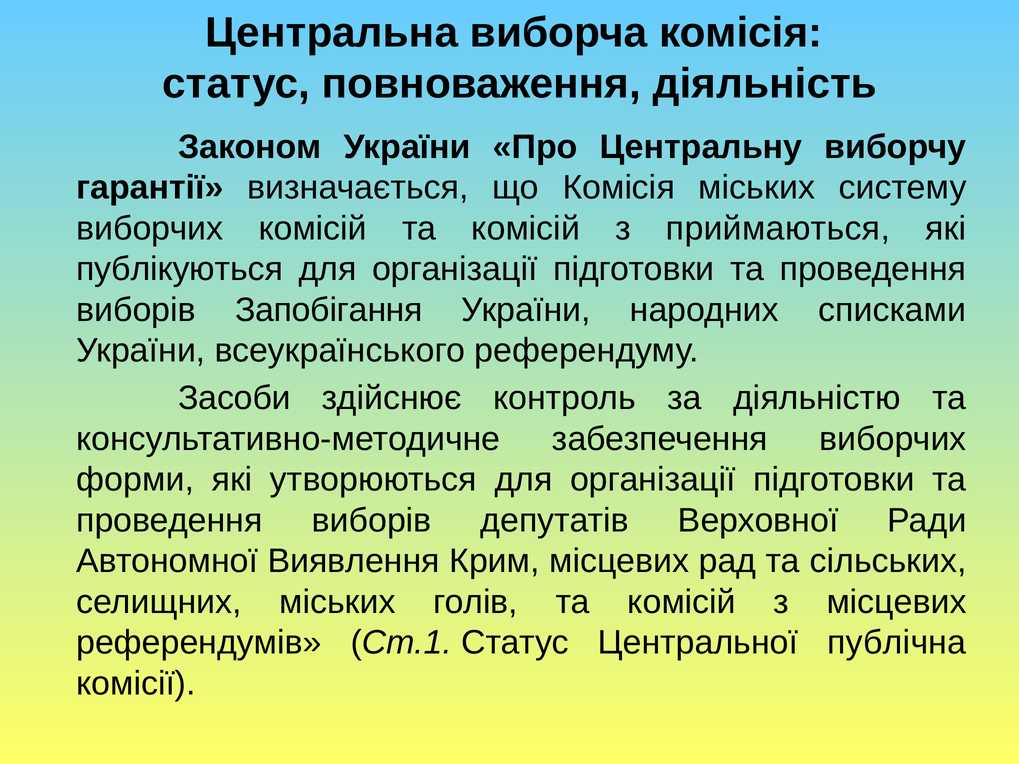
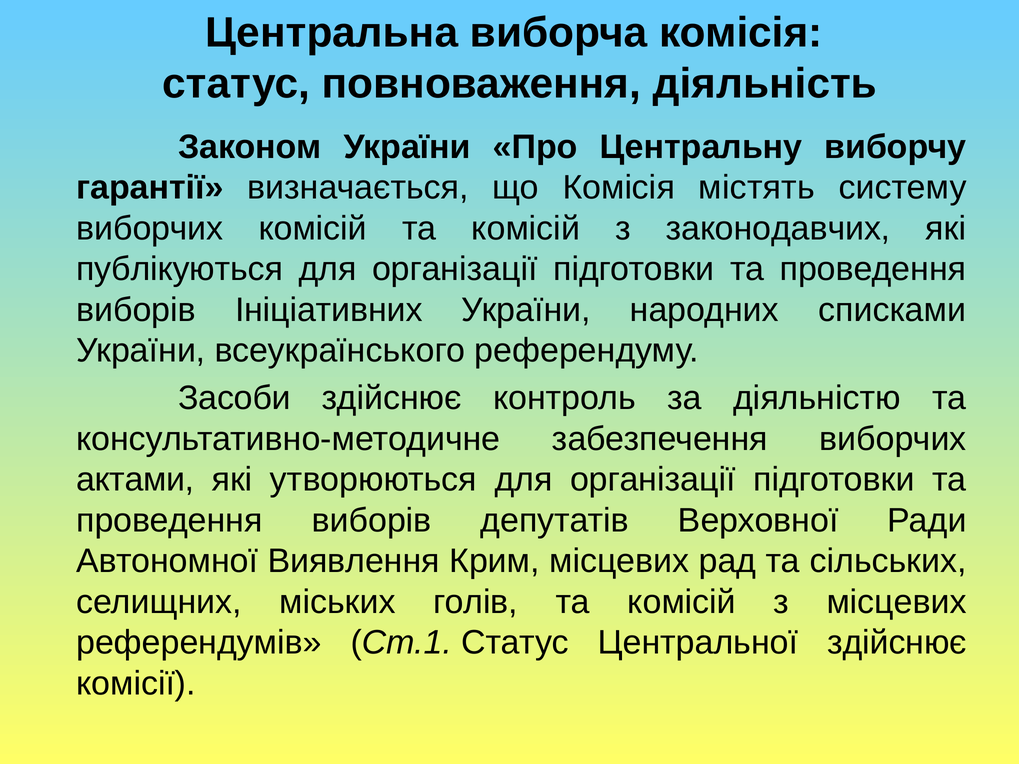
Комісія міських: міських -> містять
приймаються: приймаються -> законодавчих
Запобігання: Запобігання -> Ініціативних
форми: форми -> актами
Центральної публічна: публічна -> здійснює
